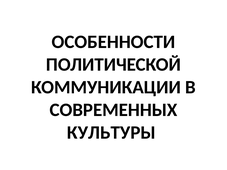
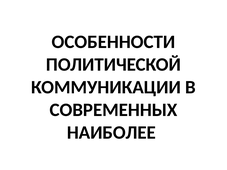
КУЛЬТУРЫ: КУЛЬТУРЫ -> НАИБОЛЕЕ
